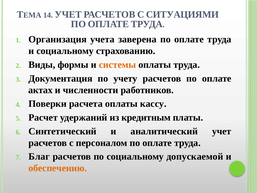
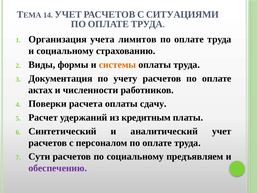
заверена: заверена -> лимитов
кассу: кассу -> сдачу
Благ: Благ -> Сути
допускаемой: допускаемой -> предъявляем
обеспечению colour: orange -> purple
